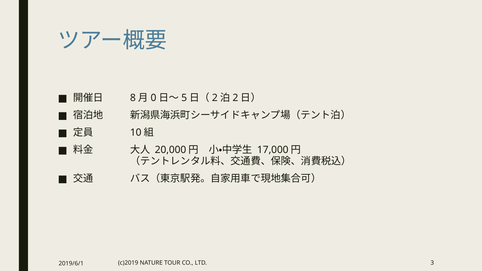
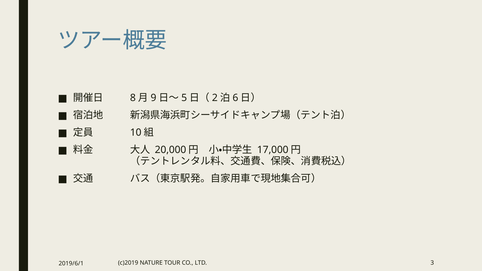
0: 0 -> 9
2 at (235, 98): 2 -> 6
